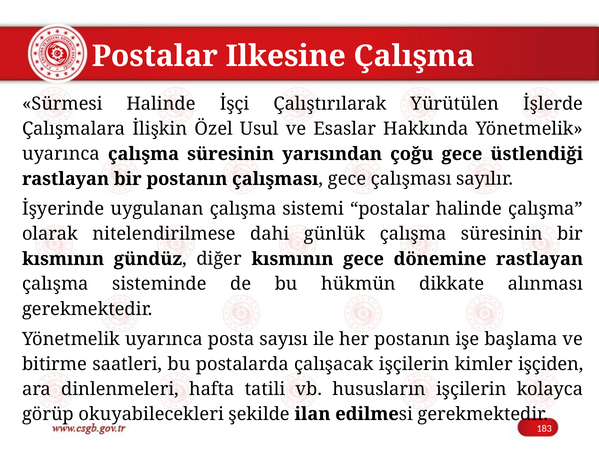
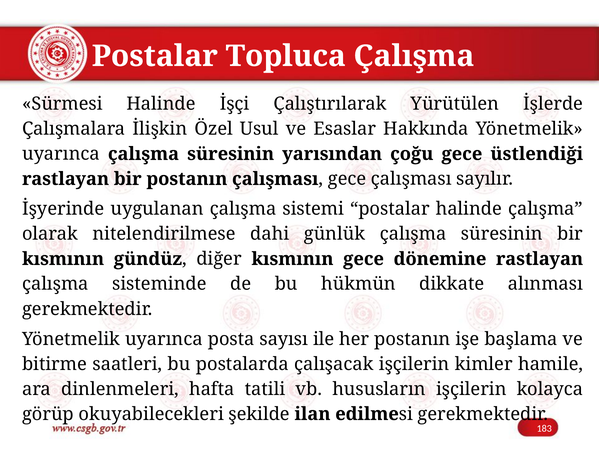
Ilkesine: Ilkesine -> Topluca
işçiden: işçiden -> hamile
